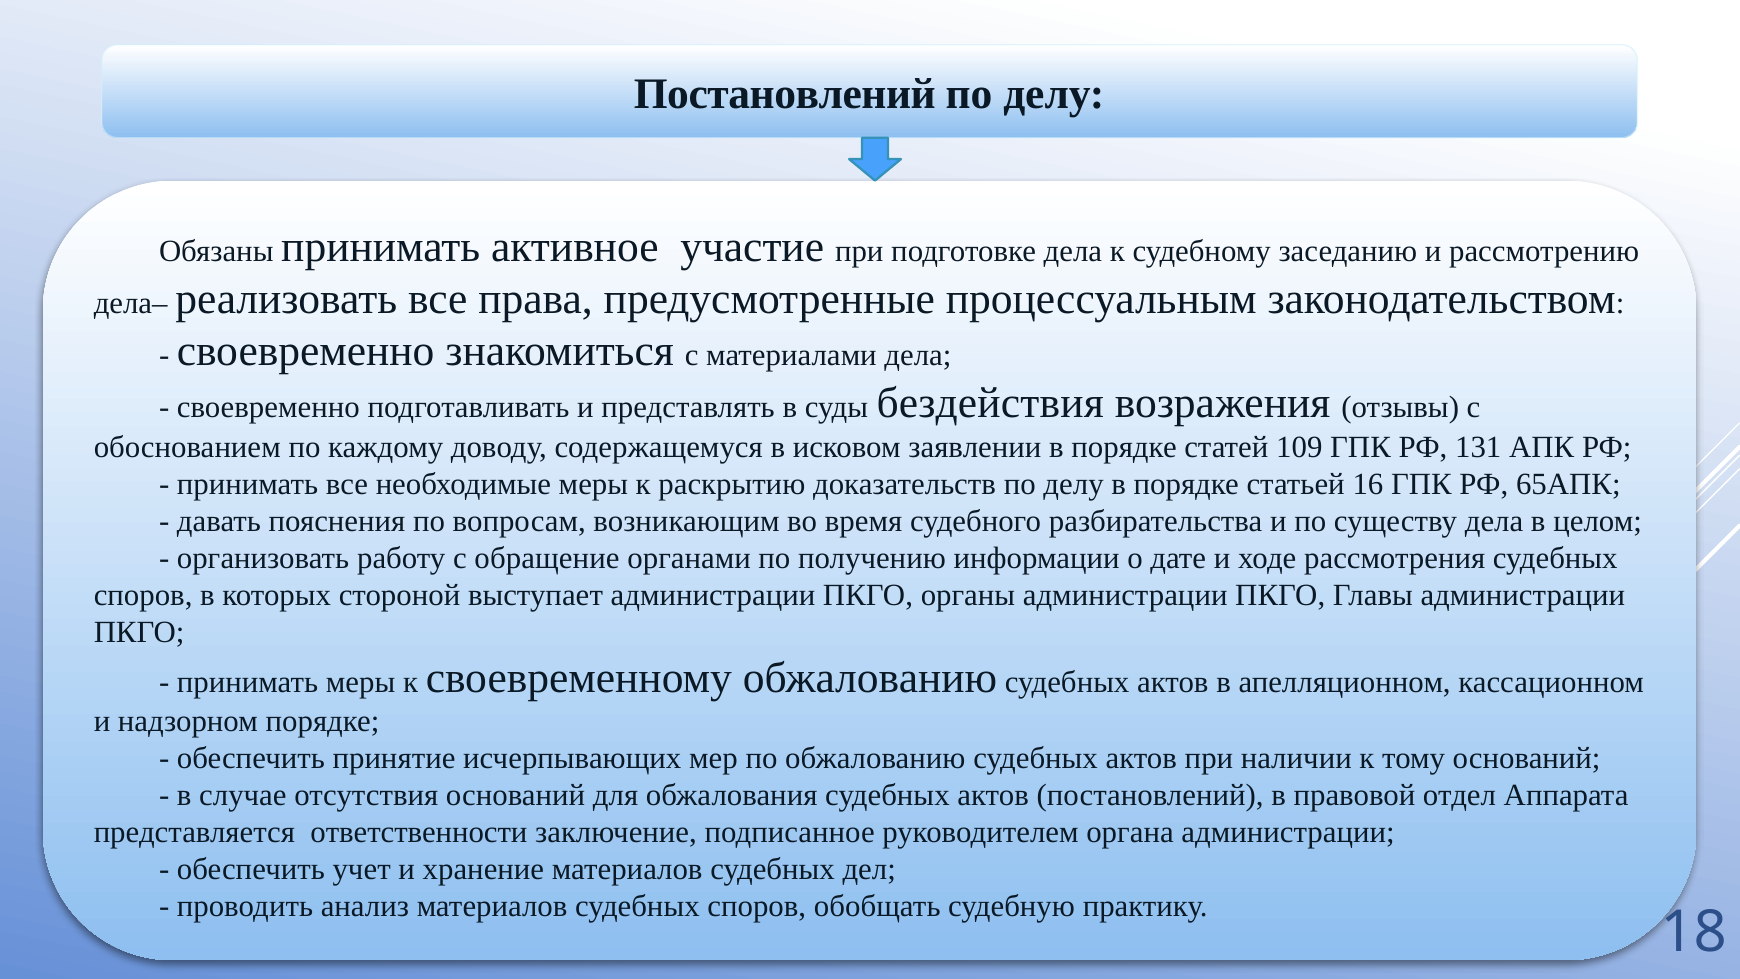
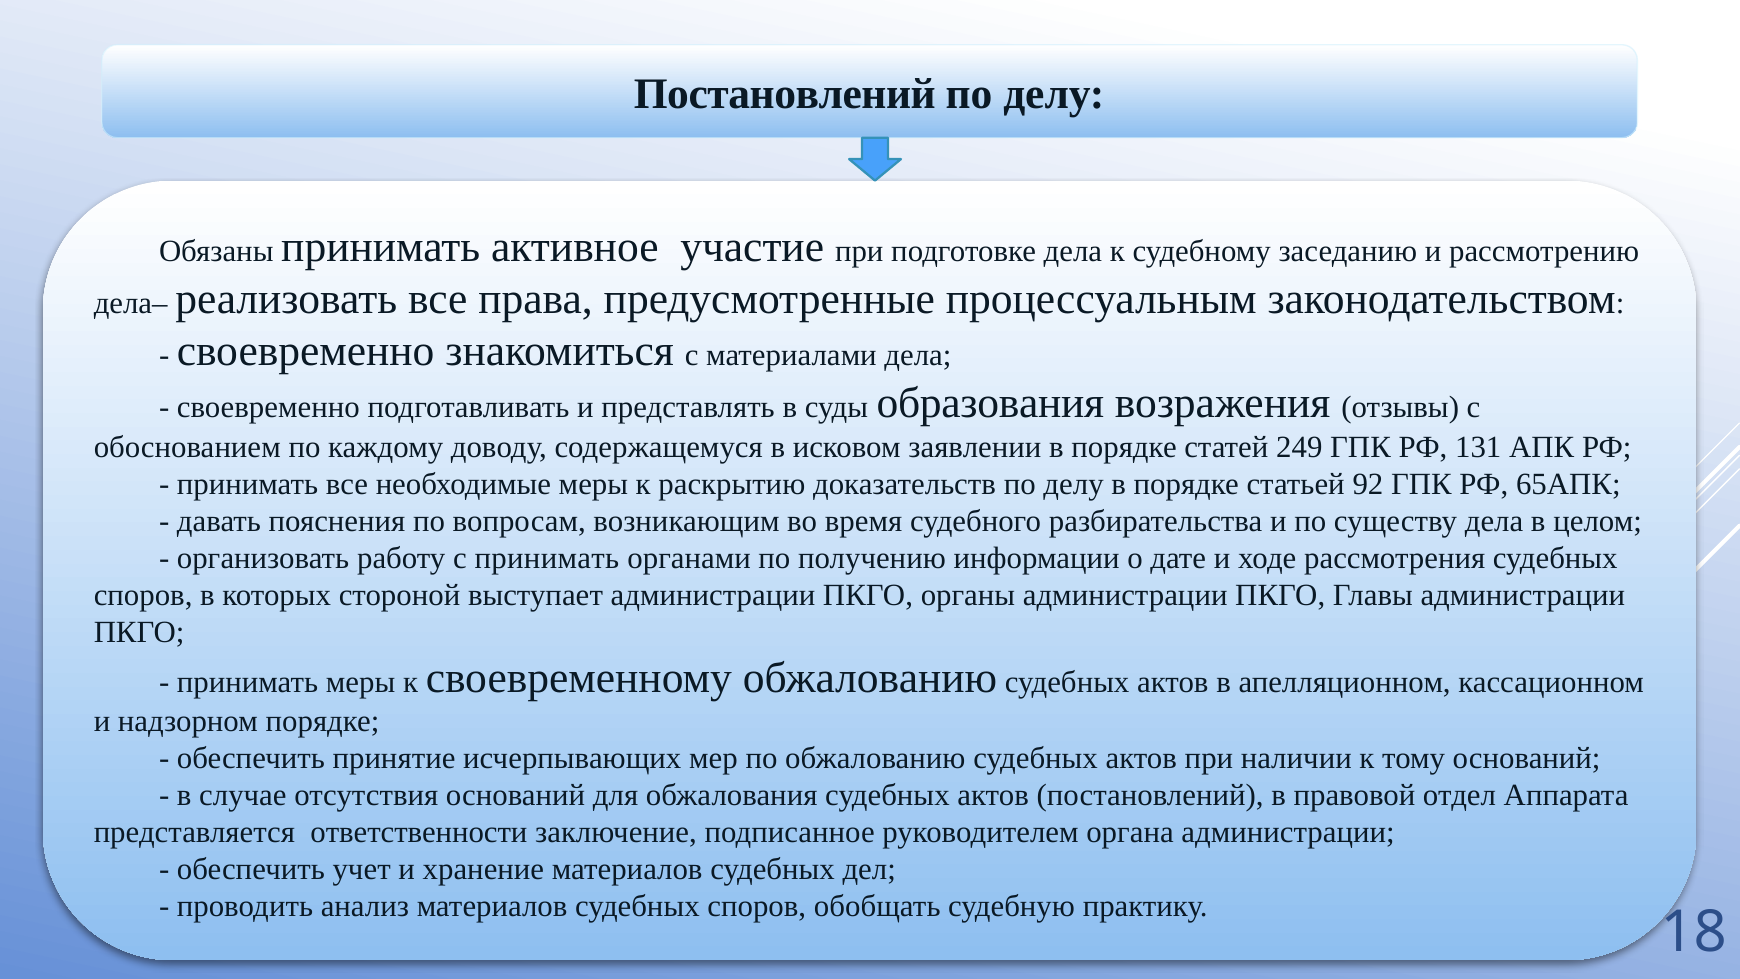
бездействия: бездействия -> образования
109: 109 -> 249
16: 16 -> 92
с обращение: обращение -> принимать
